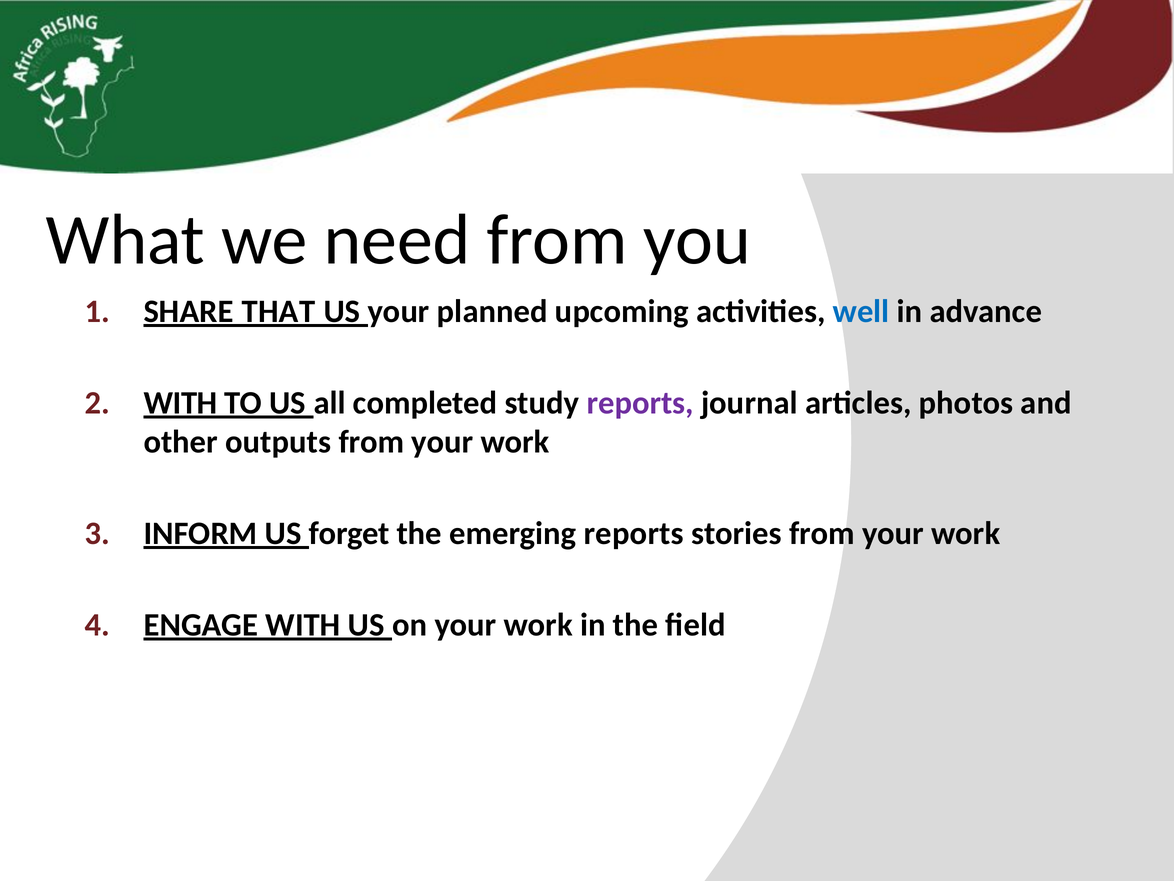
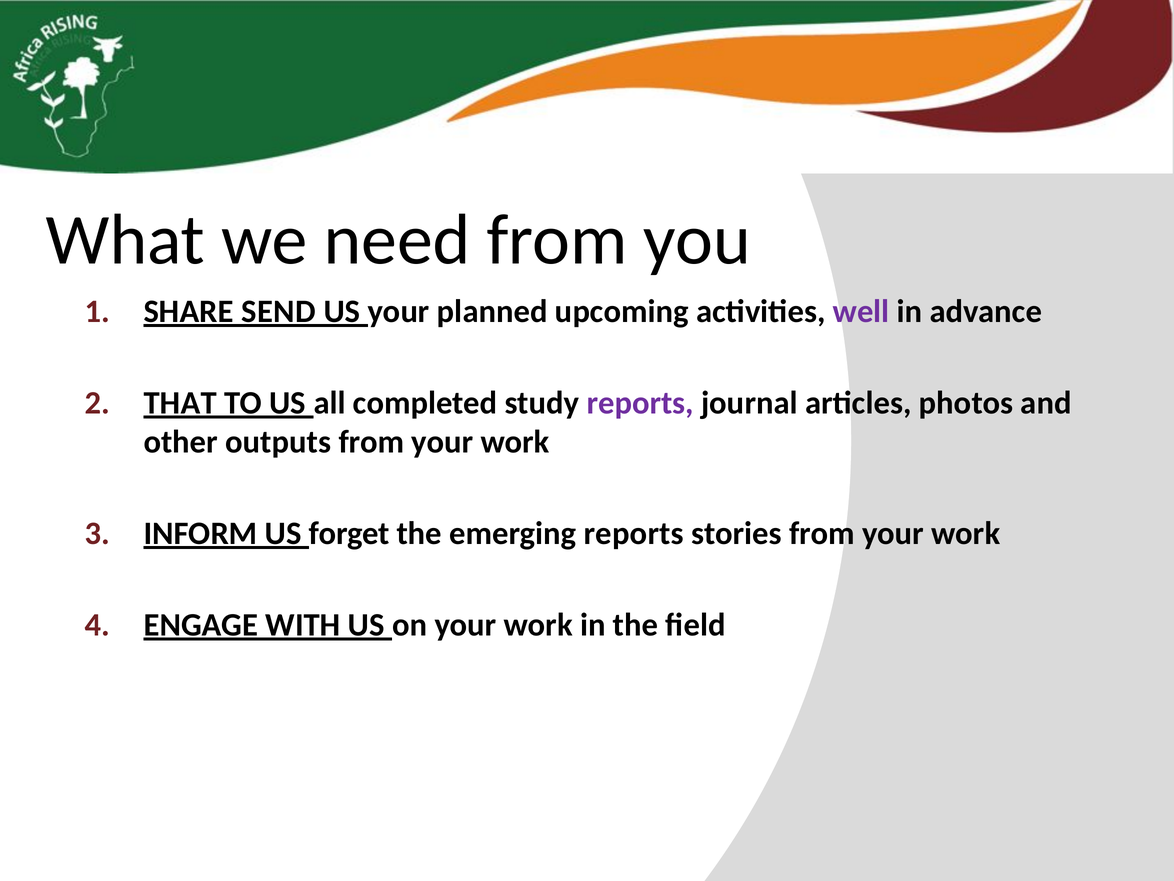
THAT: THAT -> SEND
well colour: blue -> purple
WITH at (180, 403): WITH -> THAT
